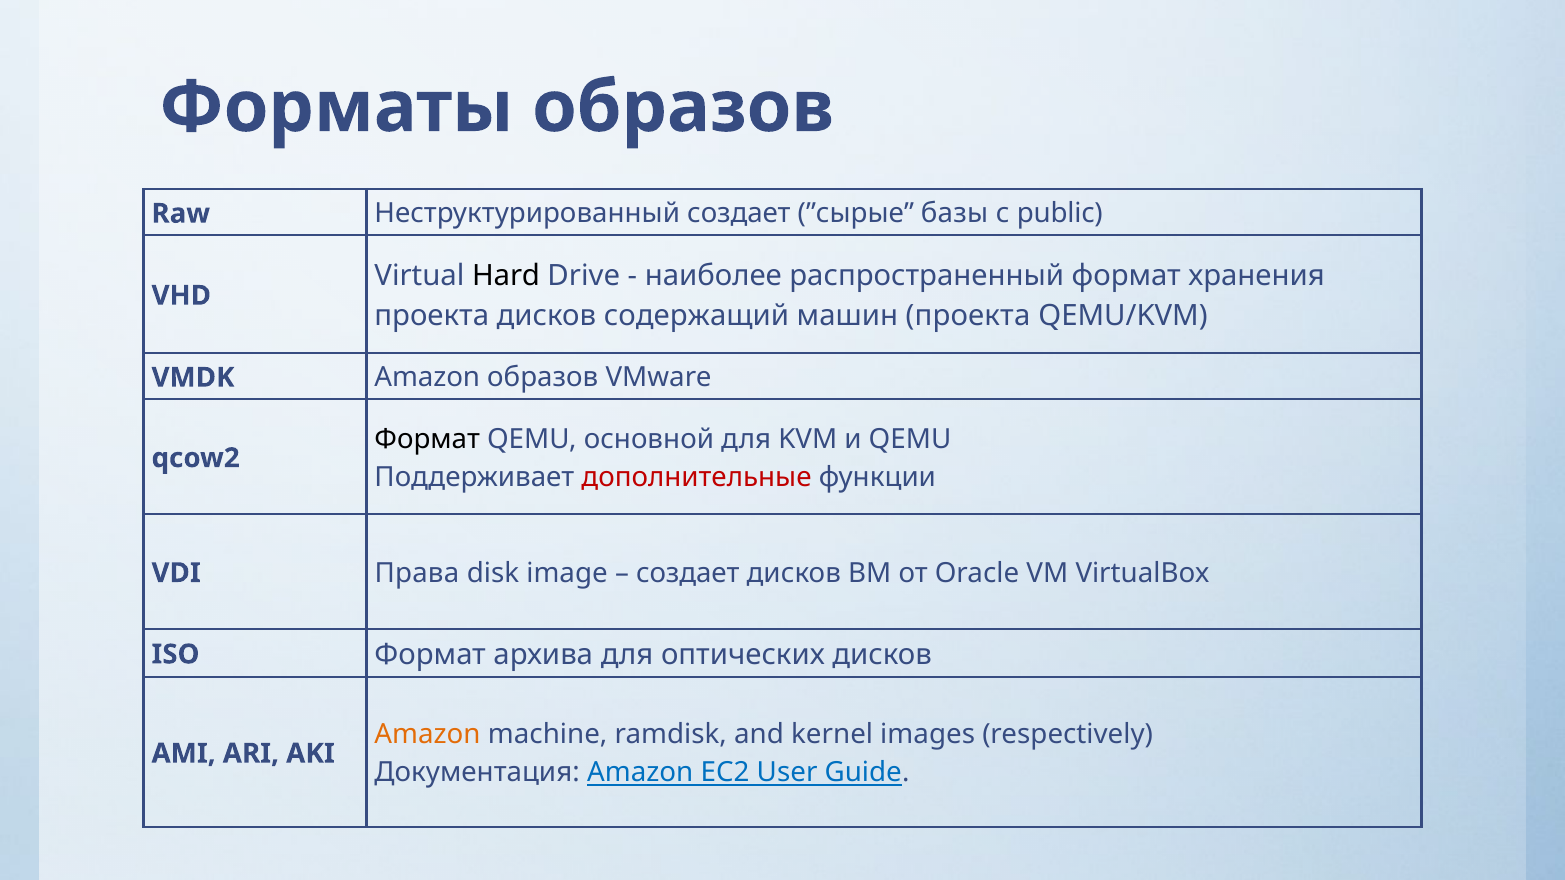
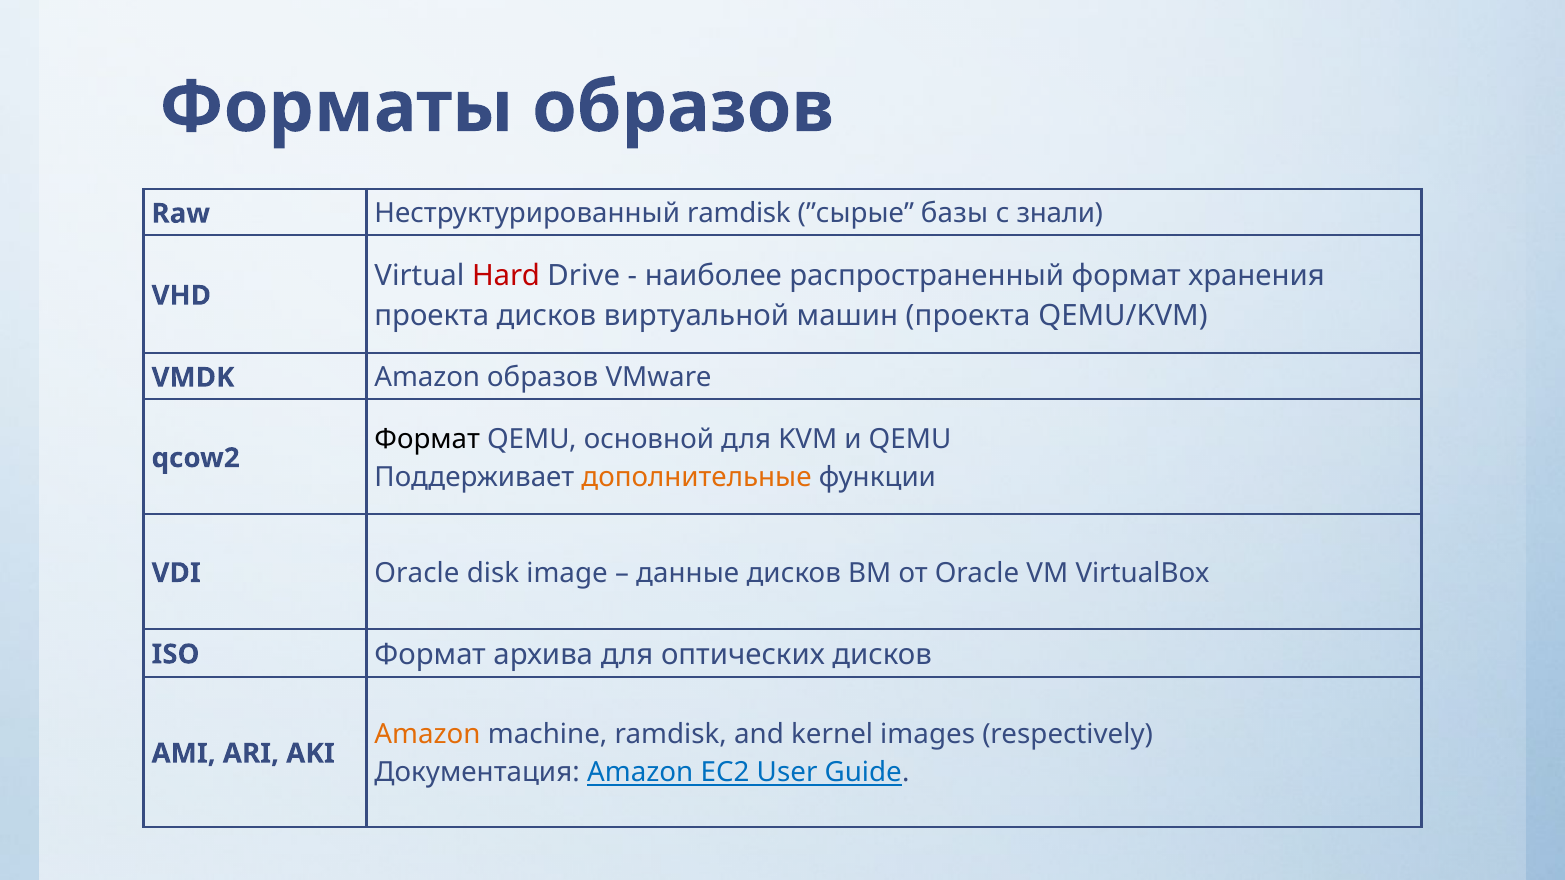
Неструктурированный создает: создает -> ramdisk
public: public -> знали
Hard colour: black -> red
содержащий: содержащий -> виртуальной
дополнительные colour: red -> orange
VDI Права: Права -> Oracle
создает at (688, 573): создает -> данные
